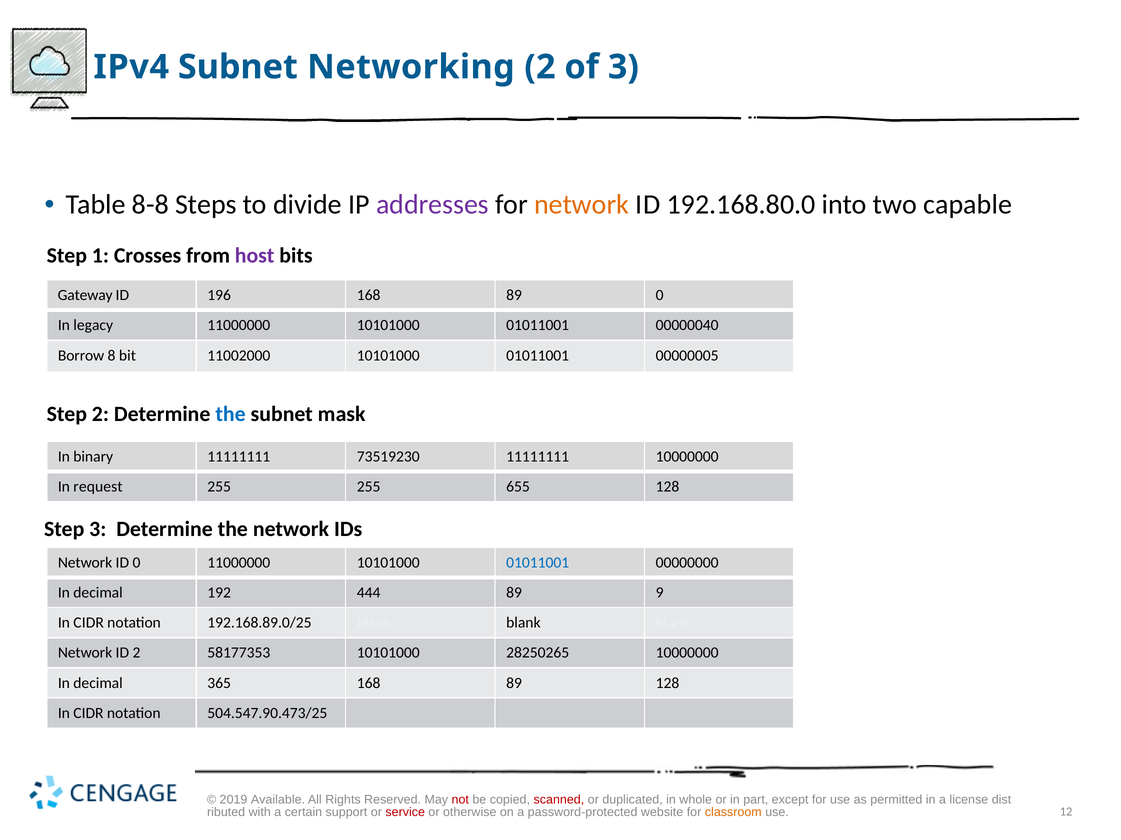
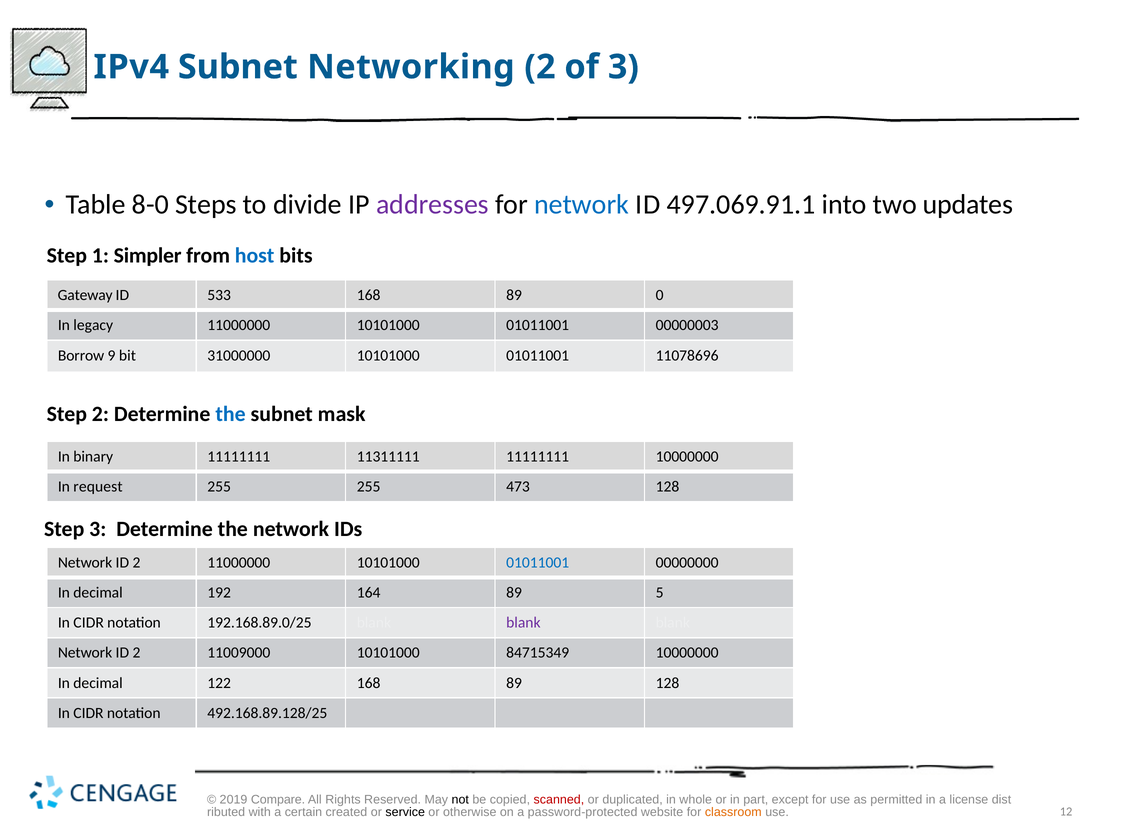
8-8: 8-8 -> 8-0
network at (582, 205) colour: orange -> blue
192.168.80.0: 192.168.80.0 -> 497.069.91.1
capable: capable -> updates
Crosses: Crosses -> Simpler
host colour: purple -> blue
196: 196 -> 533
00000040: 00000040 -> 00000003
8: 8 -> 9
11002000: 11002000 -> 31000000
00000005: 00000005 -> 11078696
73519230: 73519230 -> 11311111
655: 655 -> 473
0 at (137, 563): 0 -> 2
444: 444 -> 164
9: 9 -> 5
blank at (523, 623) colour: black -> purple
58177353: 58177353 -> 11009000
28250265: 28250265 -> 84715349
365: 365 -> 122
504.547.90.473/25: 504.547.90.473/25 -> 492.168.89.128/25
Available: Available -> Compare
not colour: red -> black
support: support -> created
service colour: red -> black
